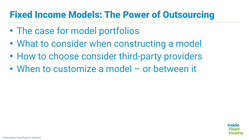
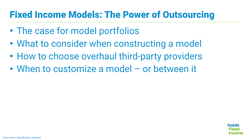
choose consider: consider -> overhaul
